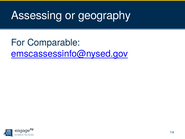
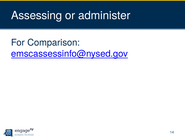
geography: geography -> administer
Comparable: Comparable -> Comparison
